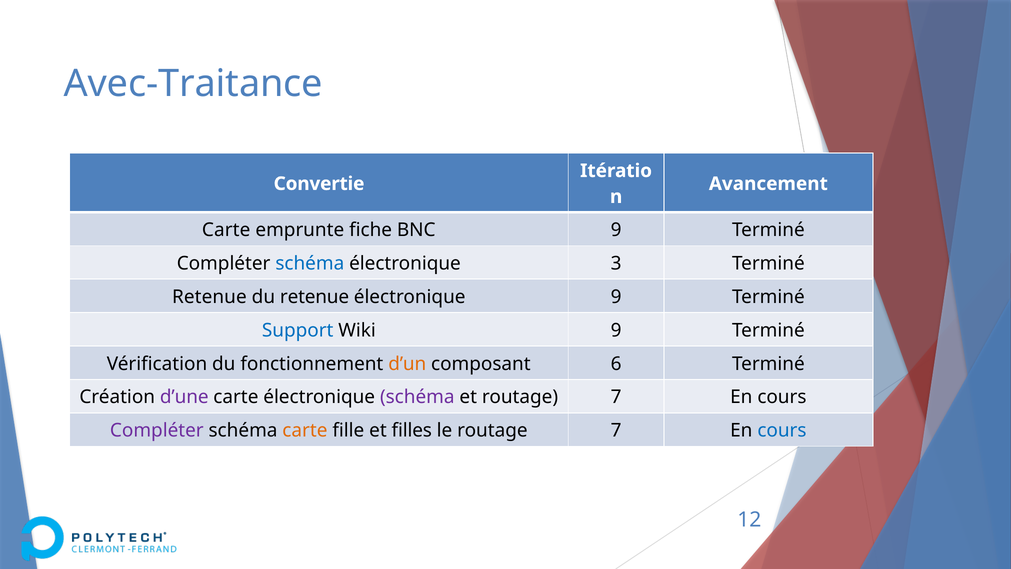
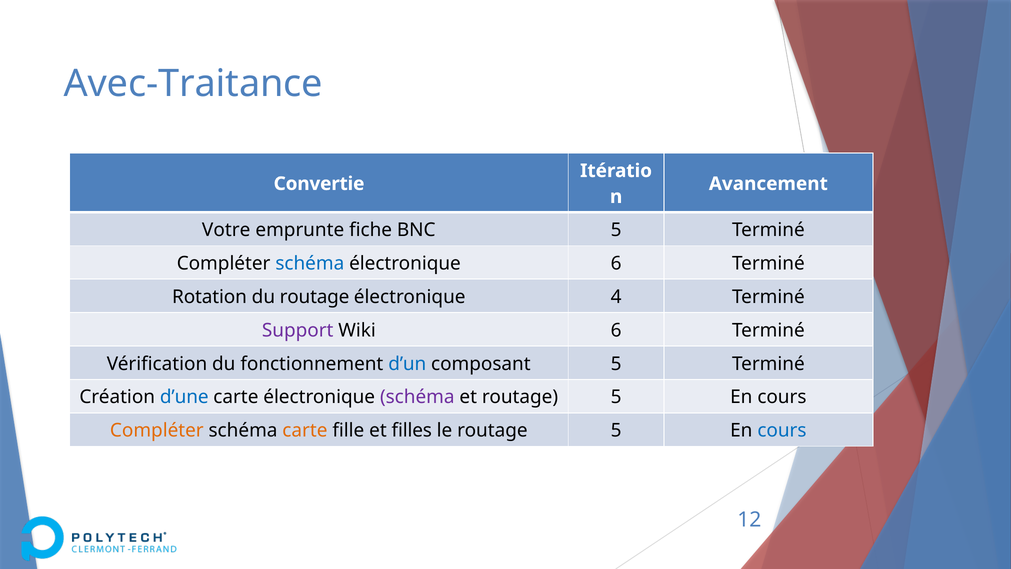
Carte at (226, 230): Carte -> Votre
BNC 9: 9 -> 5
électronique 3: 3 -> 6
Retenue at (209, 297): Retenue -> Rotation
du retenue: retenue -> routage
électronique 9: 9 -> 4
Support colour: blue -> purple
Wiki 9: 9 -> 6
d’un colour: orange -> blue
composant 6: 6 -> 5
d’une colour: purple -> blue
et routage 7: 7 -> 5
Compléter at (157, 430) colour: purple -> orange
le routage 7: 7 -> 5
